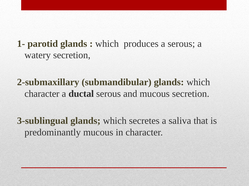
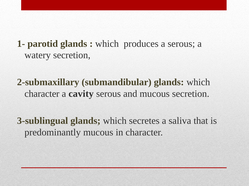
ductal: ductal -> cavity
